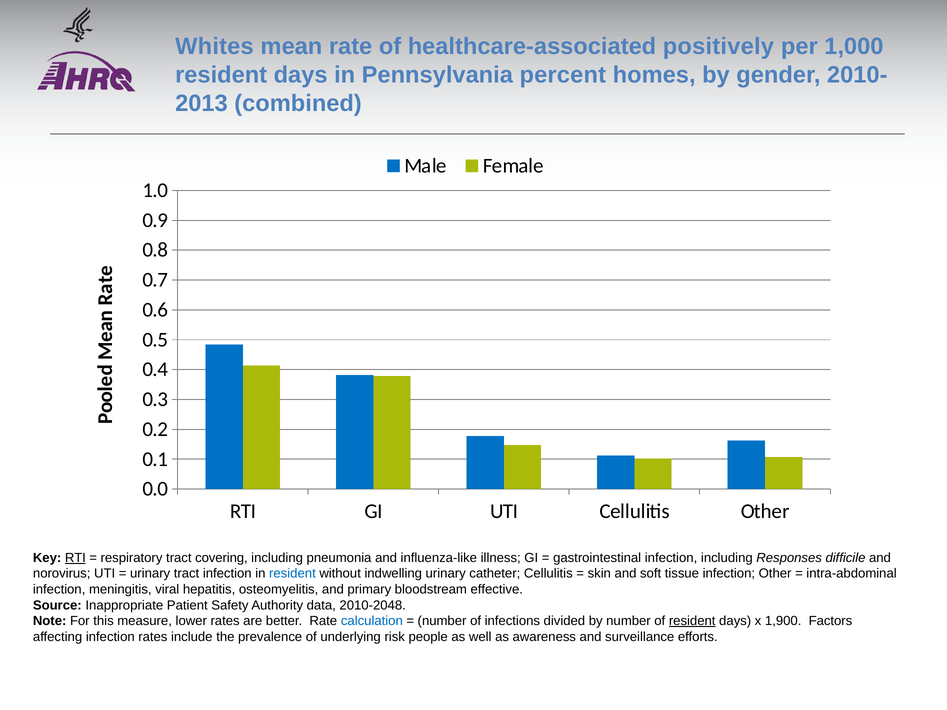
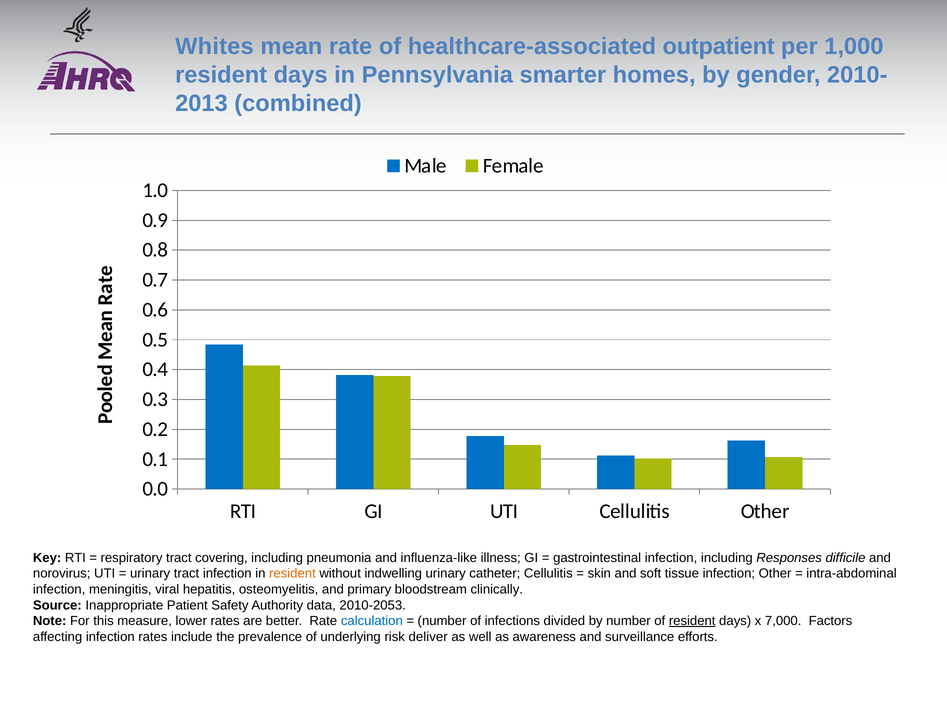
positively: positively -> outpatient
percent: percent -> smarter
RTI at (75, 558) underline: present -> none
resident at (292, 574) colour: blue -> orange
effective: effective -> clinically
2010-2048: 2010-2048 -> 2010-2053
1,900: 1,900 -> 7,000
people: people -> deliver
